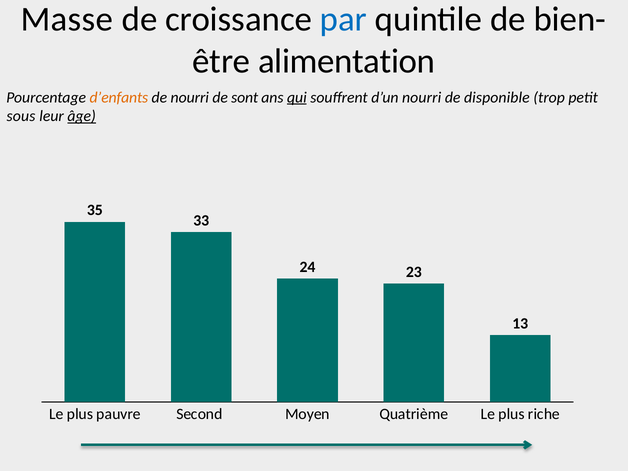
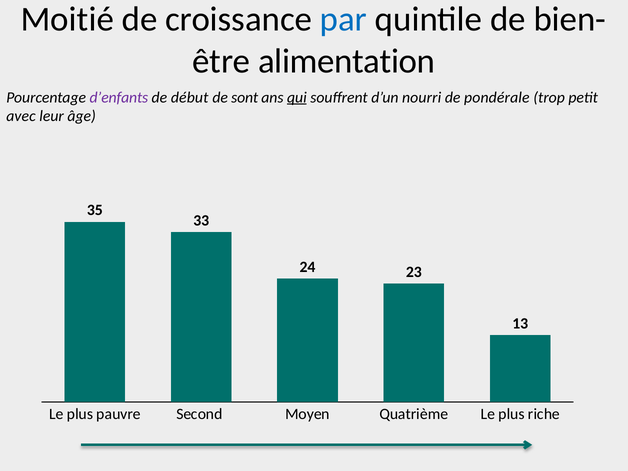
Masse: Masse -> Moitié
d’enfants colour: orange -> purple
de nourri: nourri -> début
disponible: disponible -> pondérale
sous: sous -> avec
âge underline: present -> none
